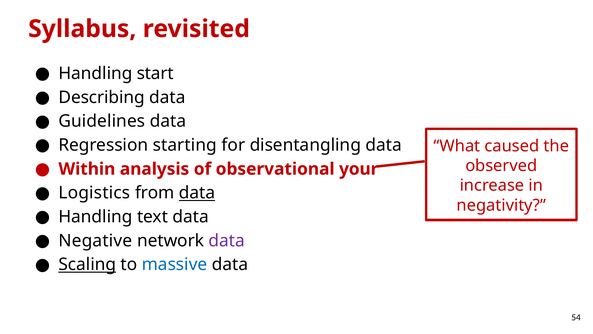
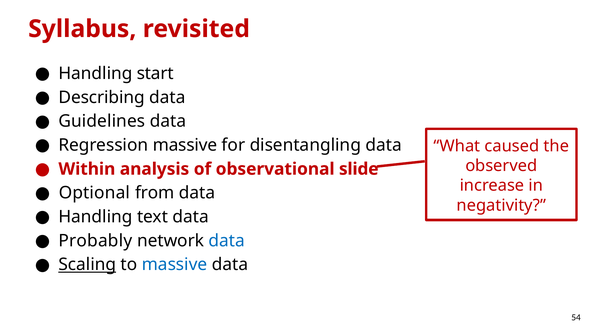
Regression starting: starting -> massive
your: your -> slide
Logistics: Logistics -> Optional
data at (197, 193) underline: present -> none
Negative: Negative -> Probably
data at (227, 240) colour: purple -> blue
